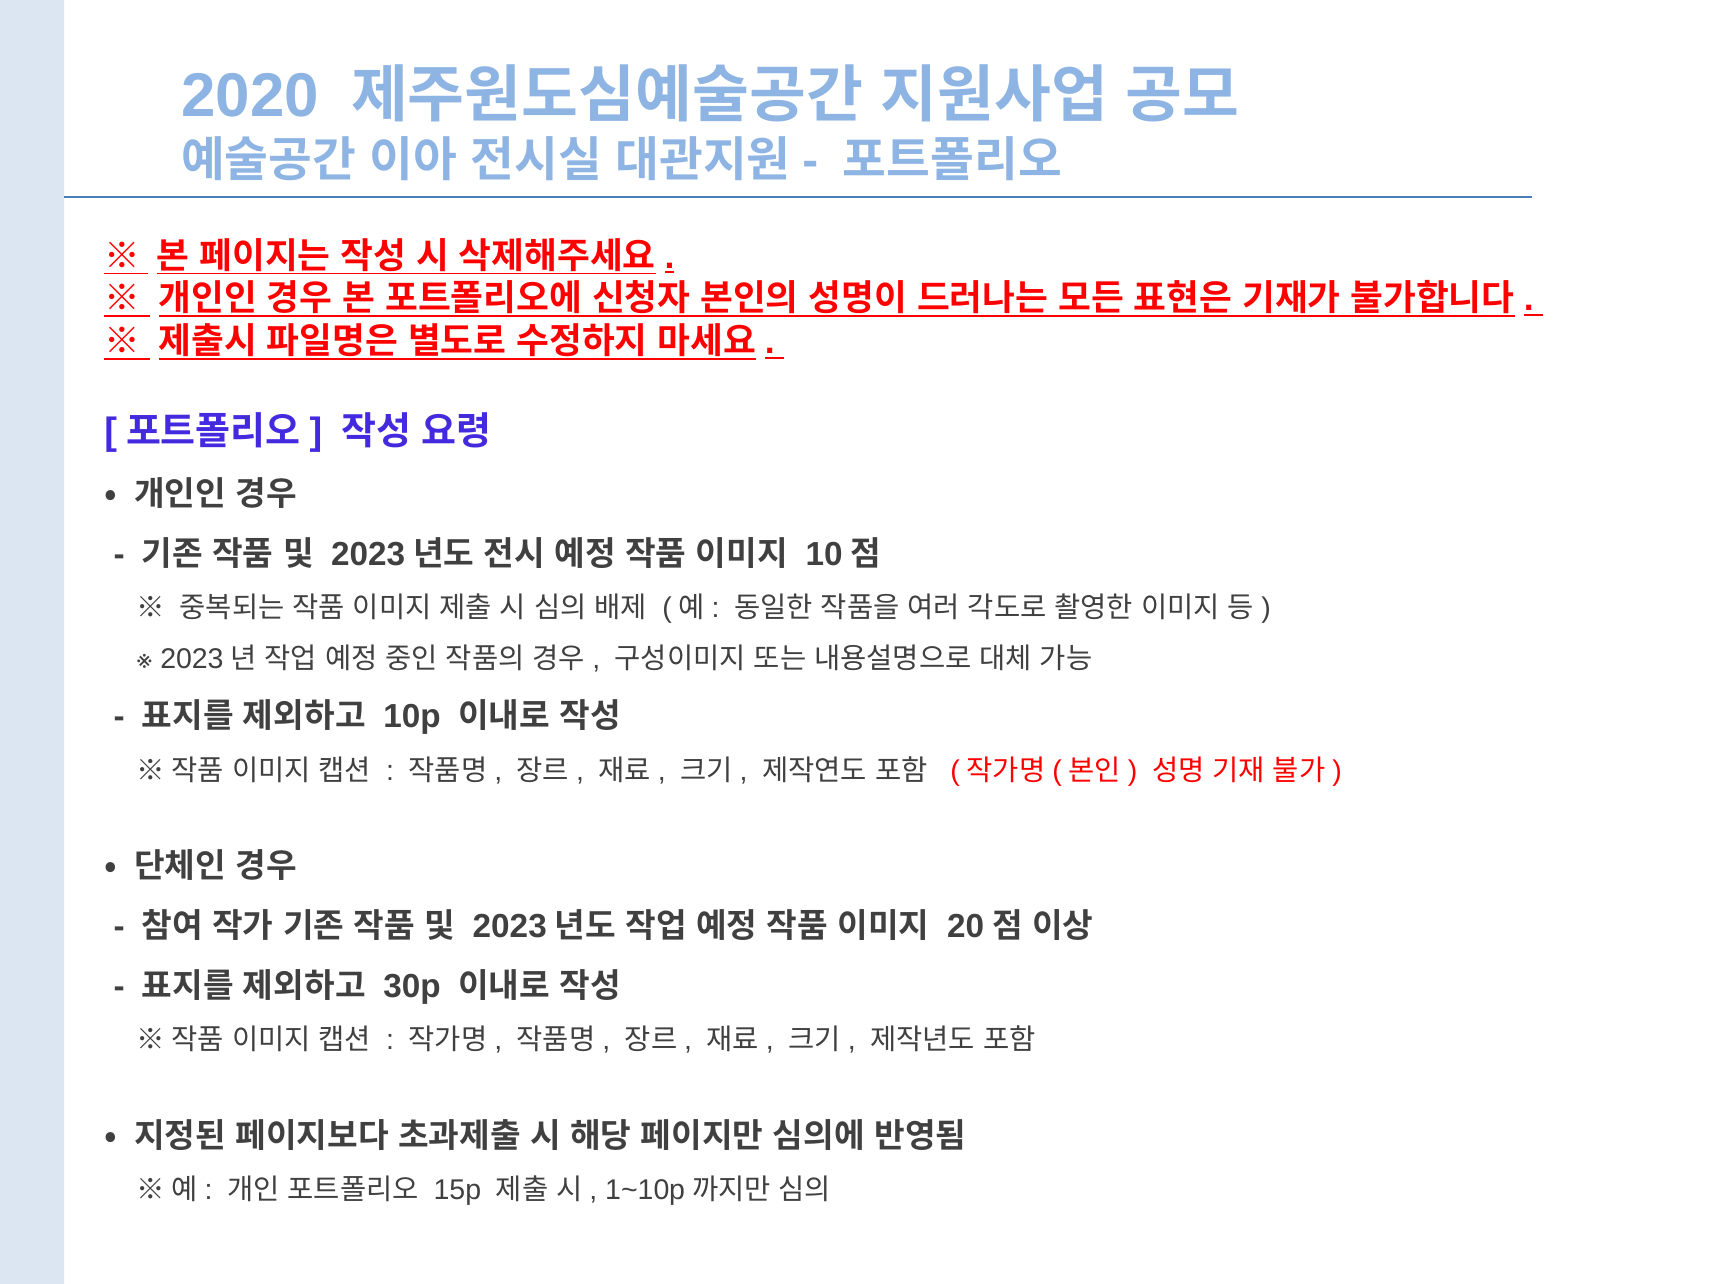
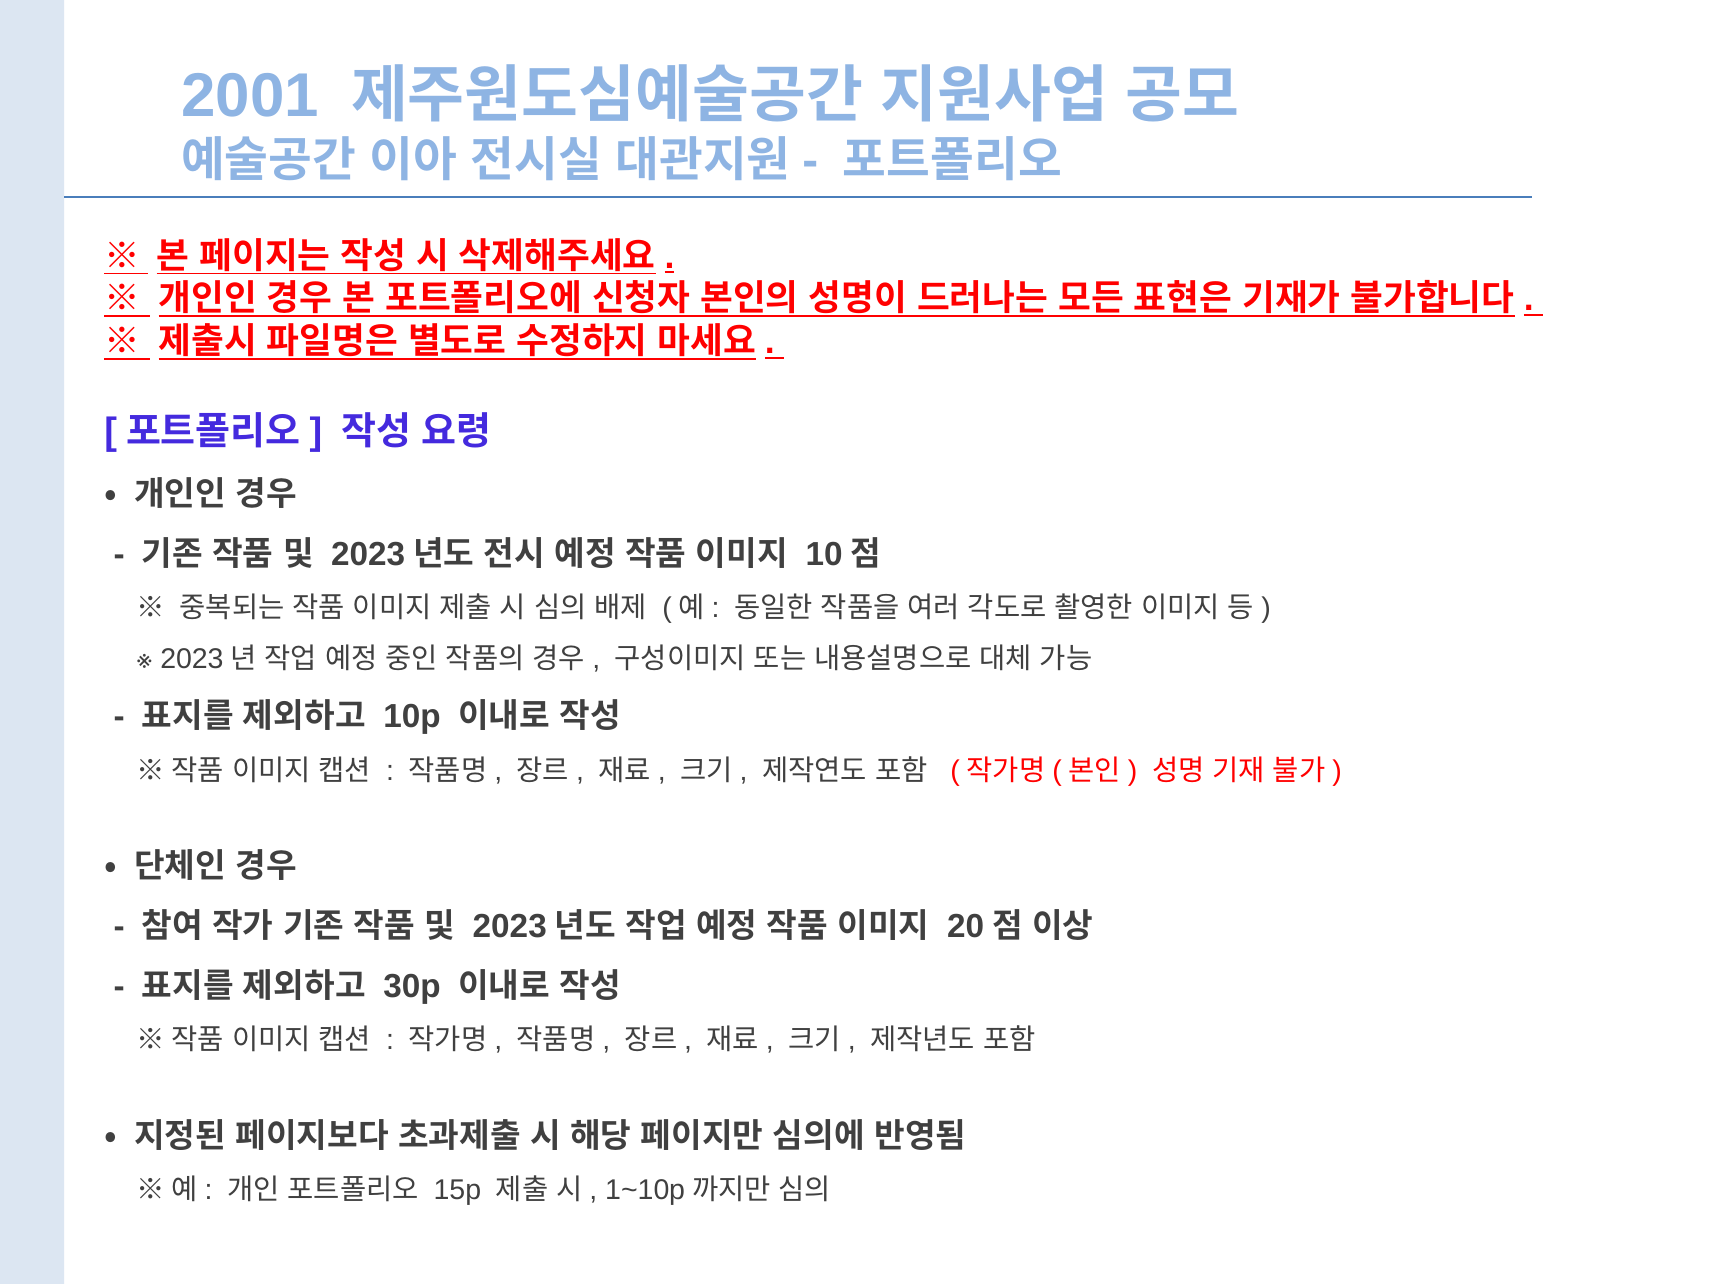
2020: 2020 -> 2001
